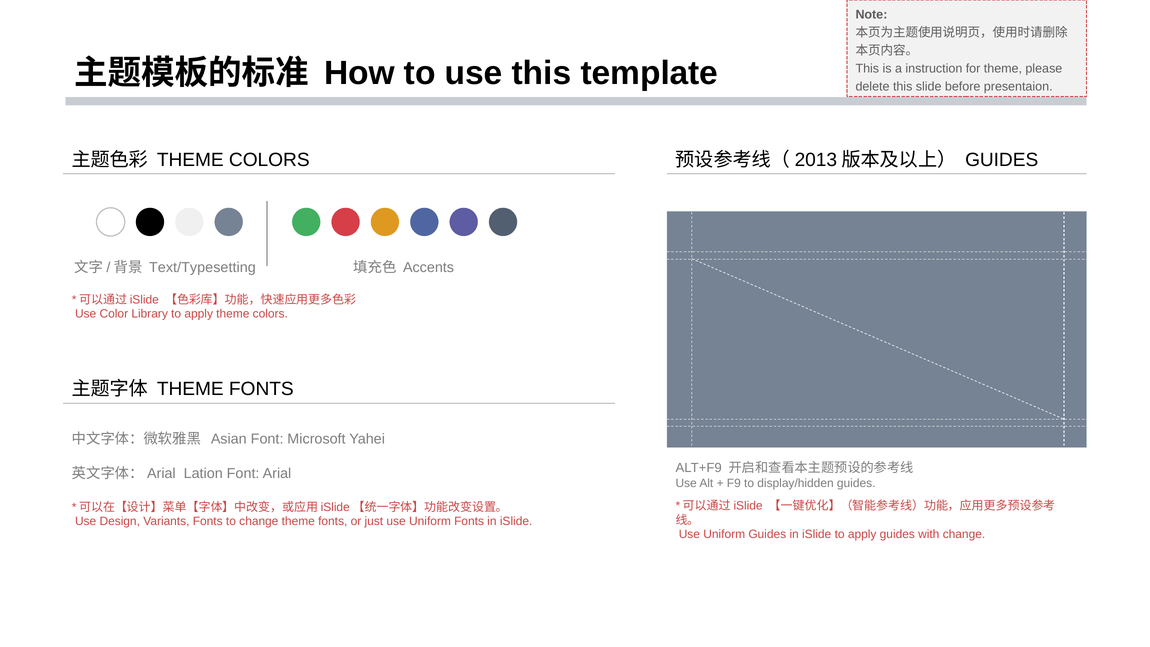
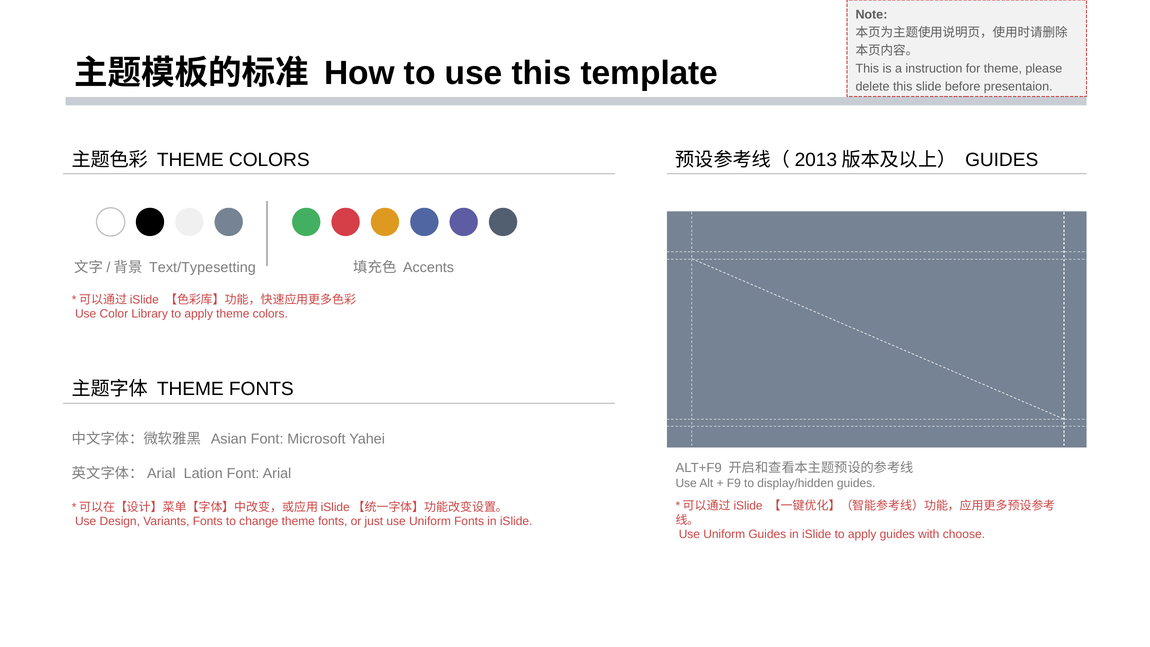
with change: change -> choose
